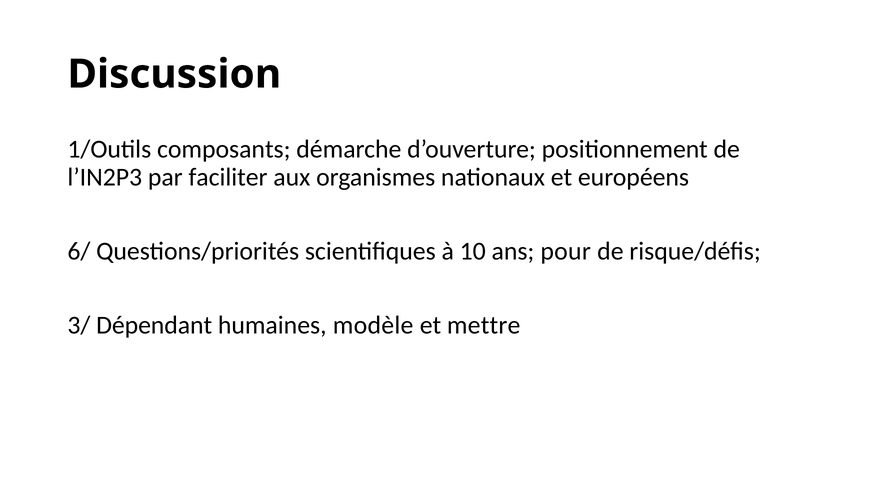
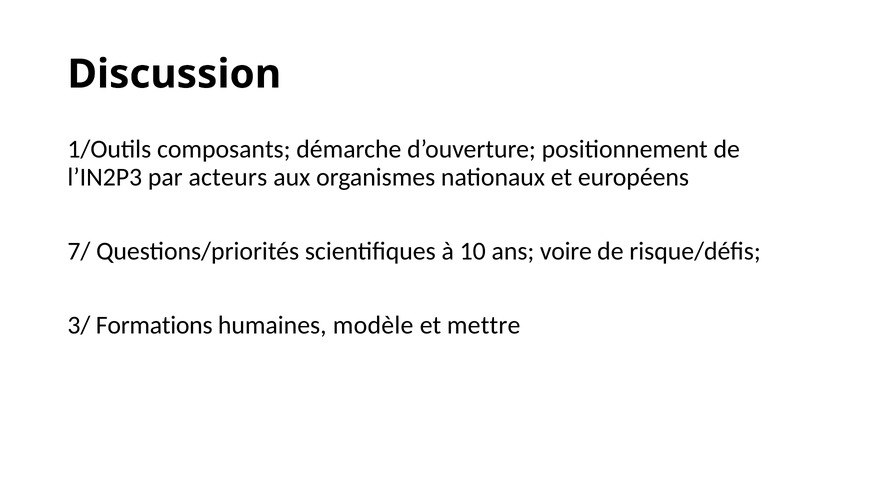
faciliter: faciliter -> acteurs
6/: 6/ -> 7/
pour: pour -> voire
Dépendant: Dépendant -> Formations
